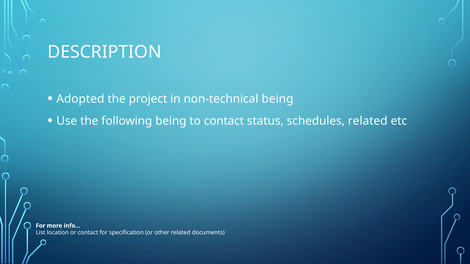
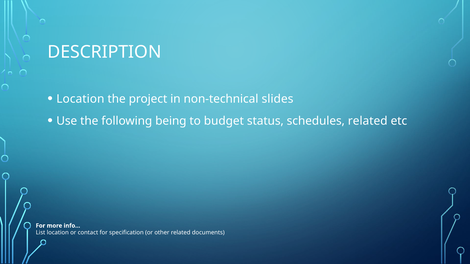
Adopted at (80, 99): Adopted -> Location
non-technical being: being -> slides
to contact: contact -> budget
